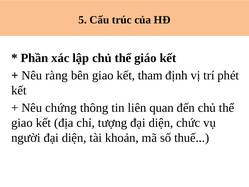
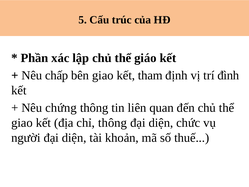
ràng: ràng -> chấp
phét: phét -> đình
chỉ tượng: tượng -> thông
